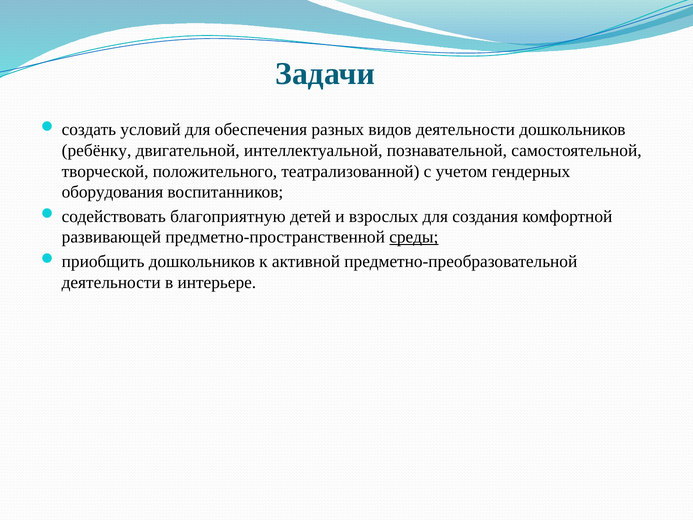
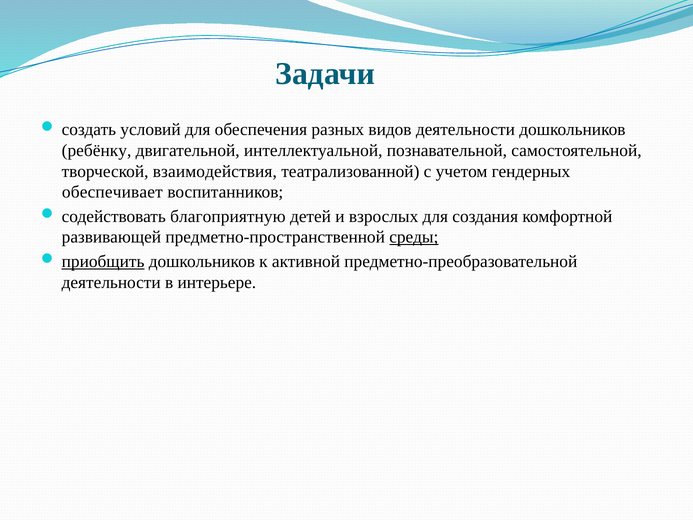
положительного: положительного -> взаимодействия
оборудования: оборудования -> обеспечивает
приобщить underline: none -> present
